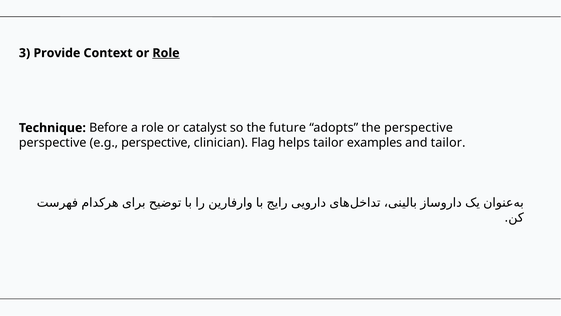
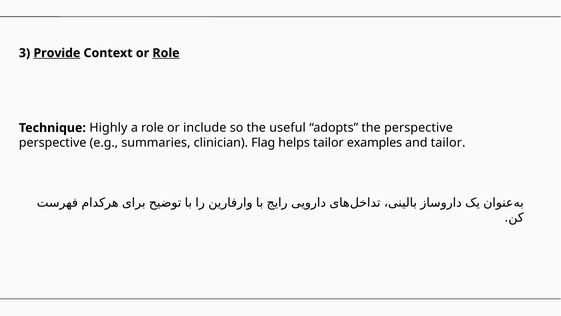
Provide underline: none -> present
Before: Before -> Highly
catalyst: catalyst -> include
future: future -> useful
e.g perspective: perspective -> summaries
